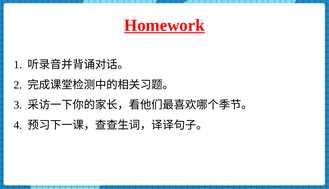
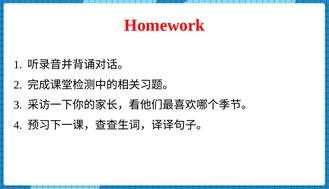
Homework underline: present -> none
